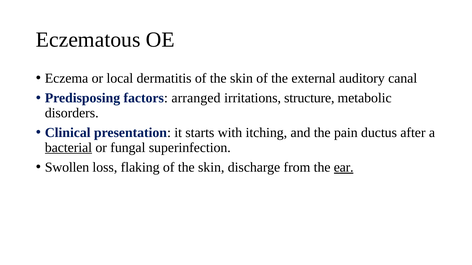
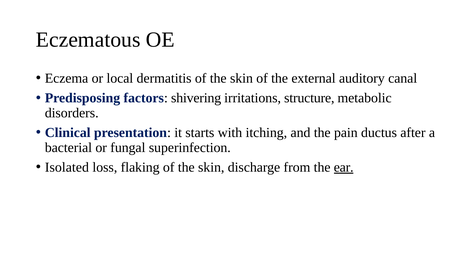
arranged: arranged -> shivering
bacterial underline: present -> none
Swollen: Swollen -> Isolated
